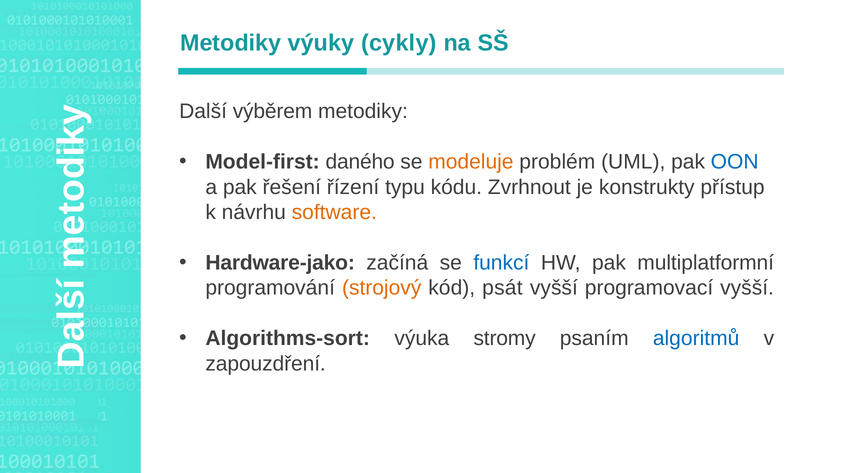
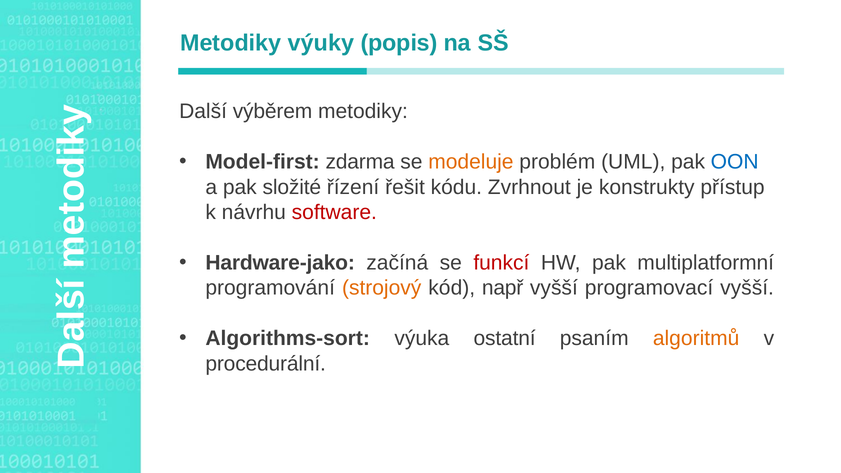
cykly: cykly -> popis
daného: daného -> zdarma
řešení: řešení -> složité
typu: typu -> řešit
software colour: orange -> red
funkcí colour: blue -> red
psát: psát -> např
stromy: stromy -> ostatní
algoritmů colour: blue -> orange
zapouzdření: zapouzdření -> procedurální
